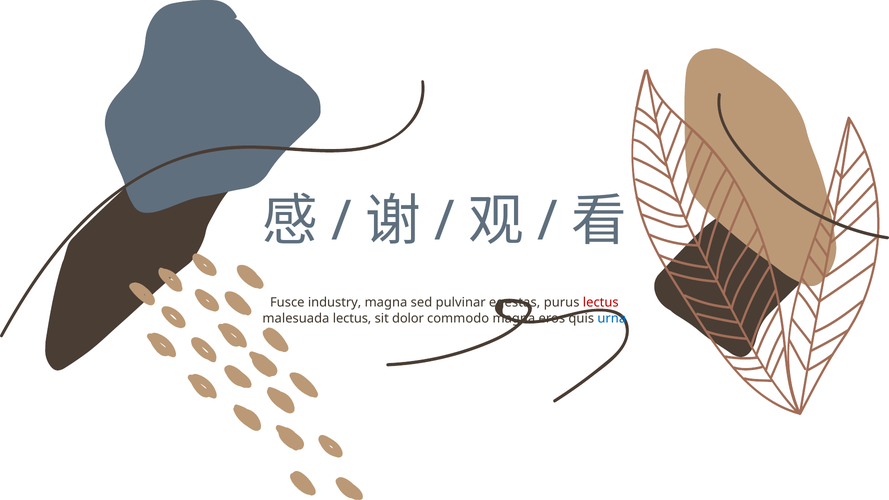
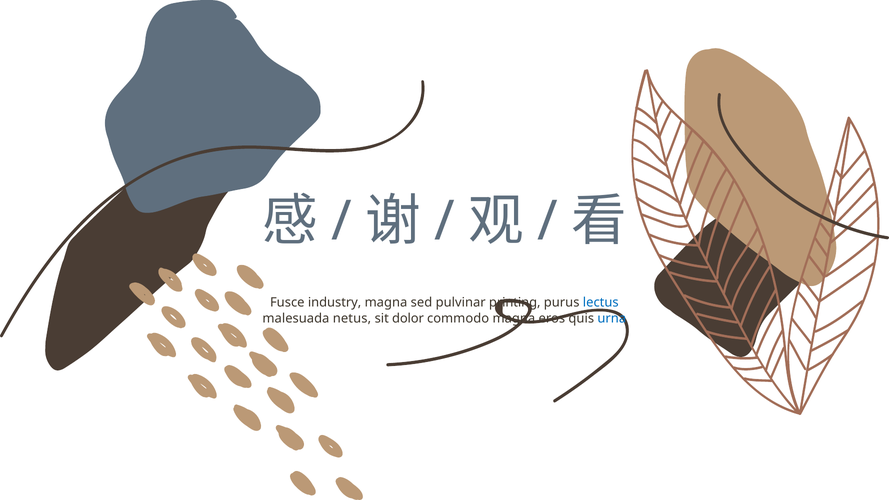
egestas: egestas -> printing
lectus at (601, 303) colour: red -> blue
malesuada lectus: lectus -> netus
